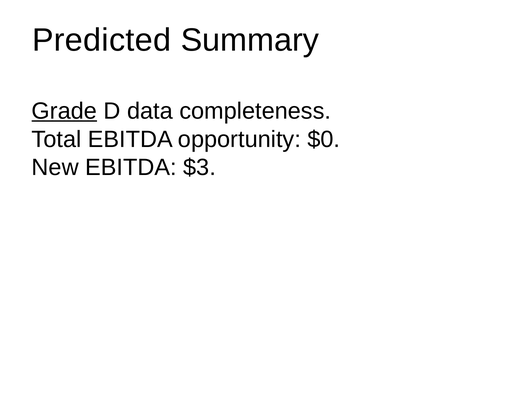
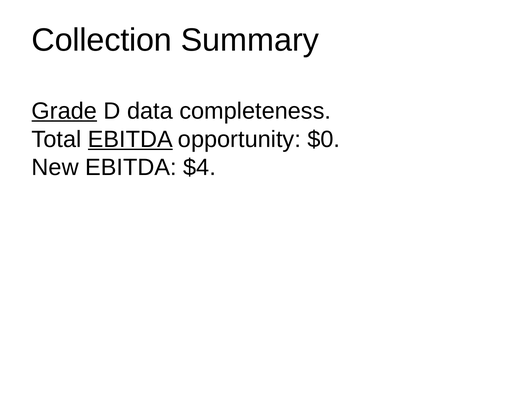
Predicted: Predicted -> Collection
EBITDA at (130, 139) underline: none -> present
$3: $3 -> $4
